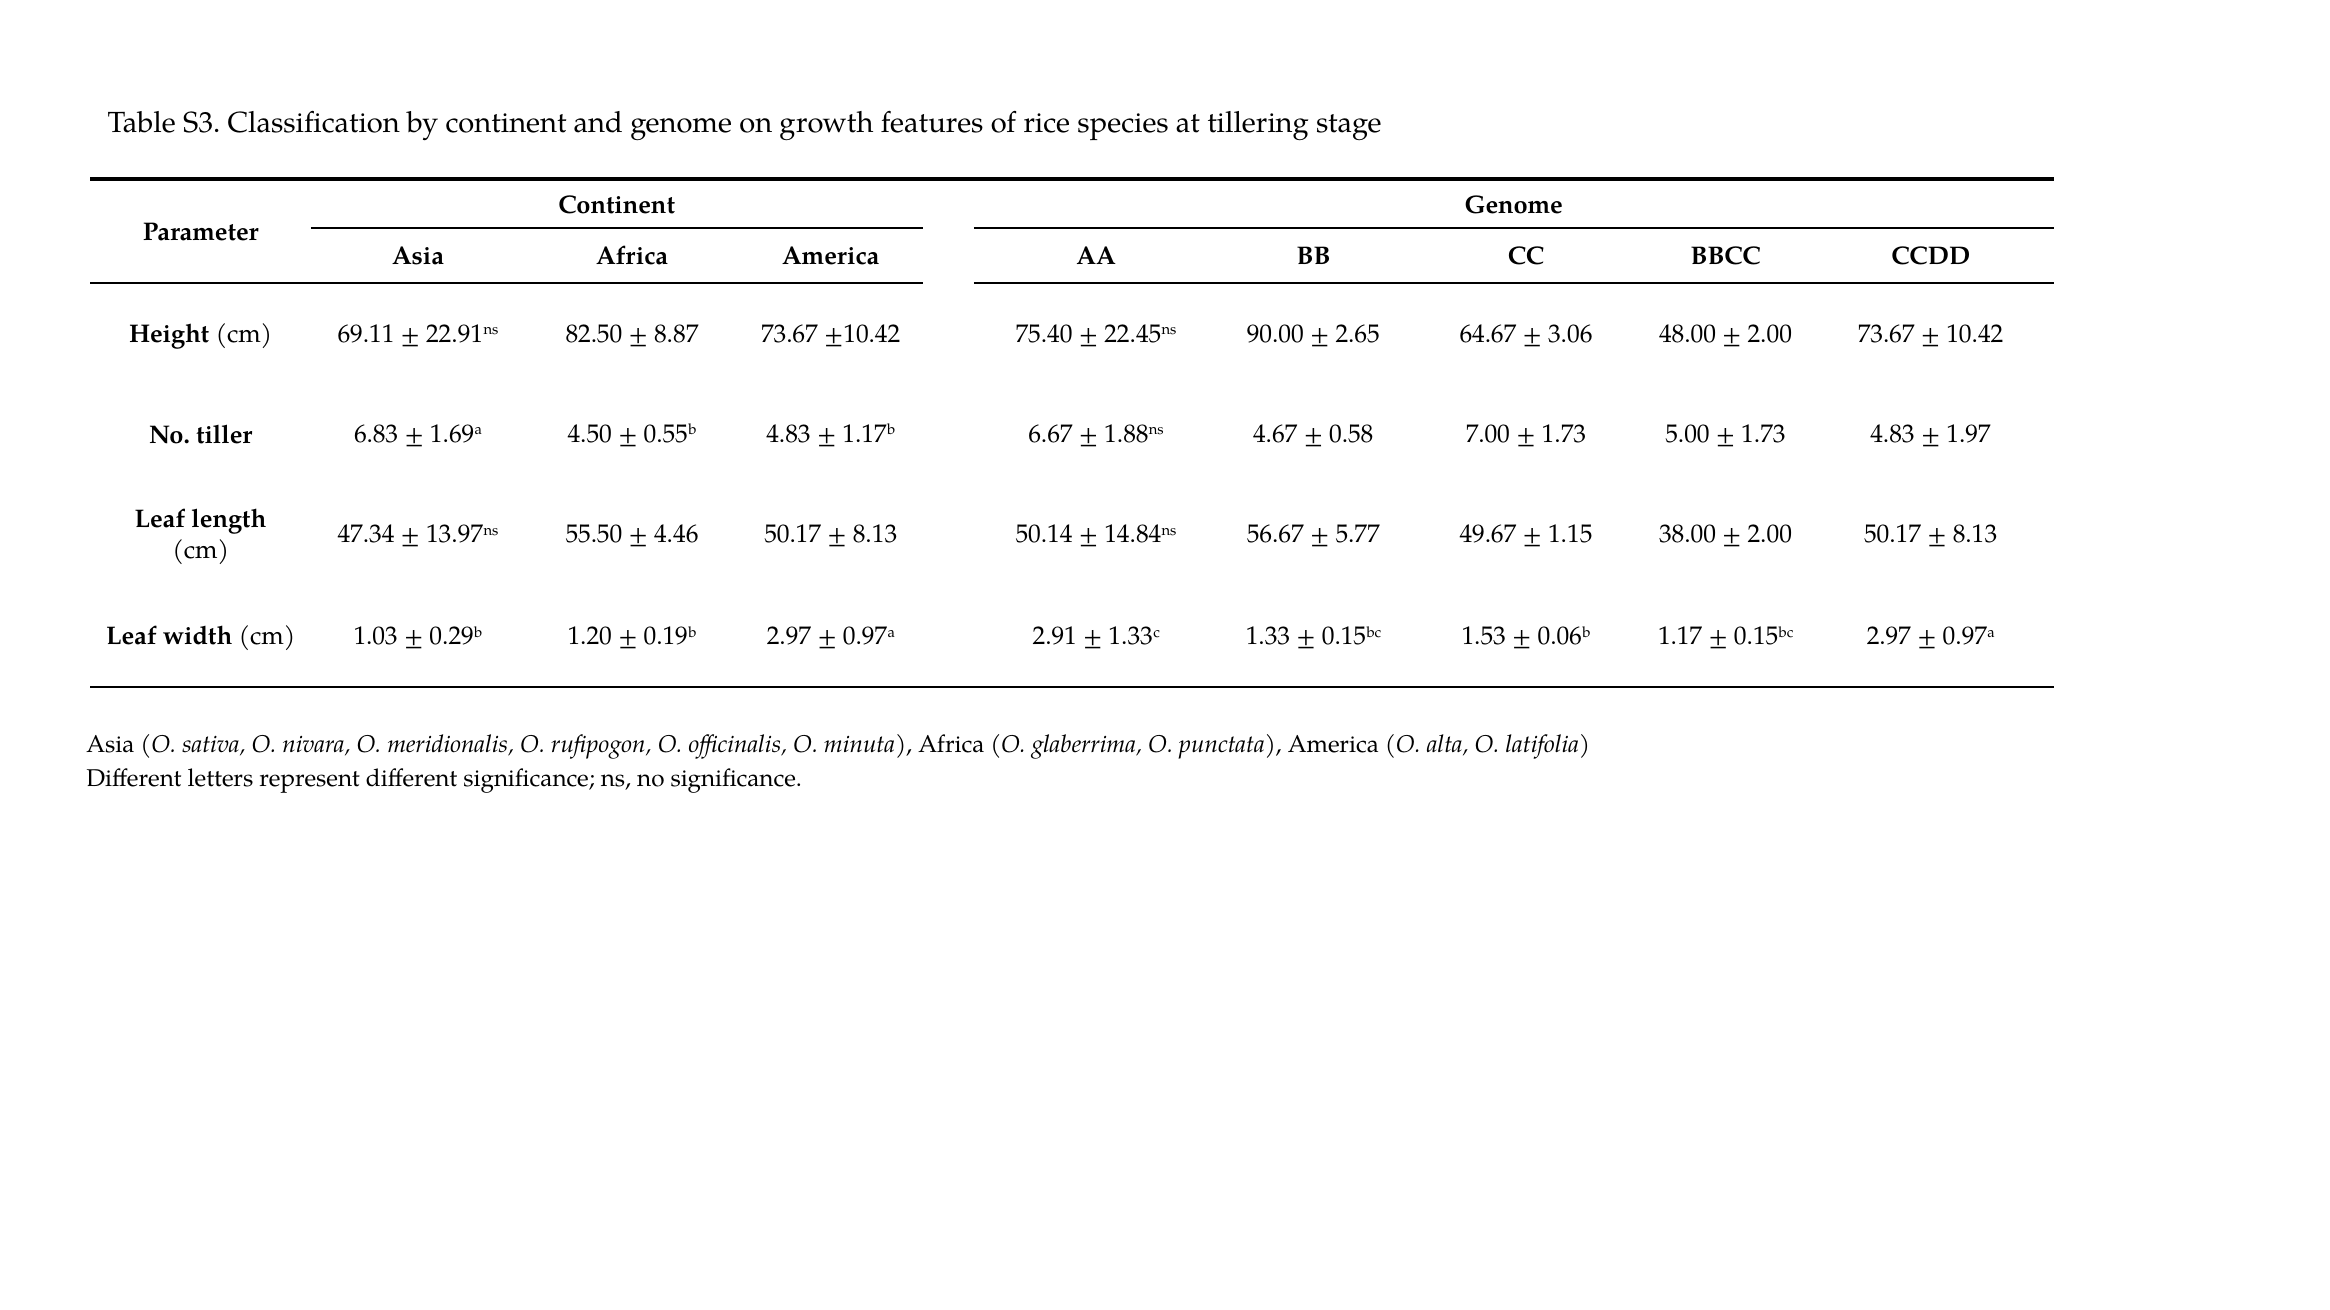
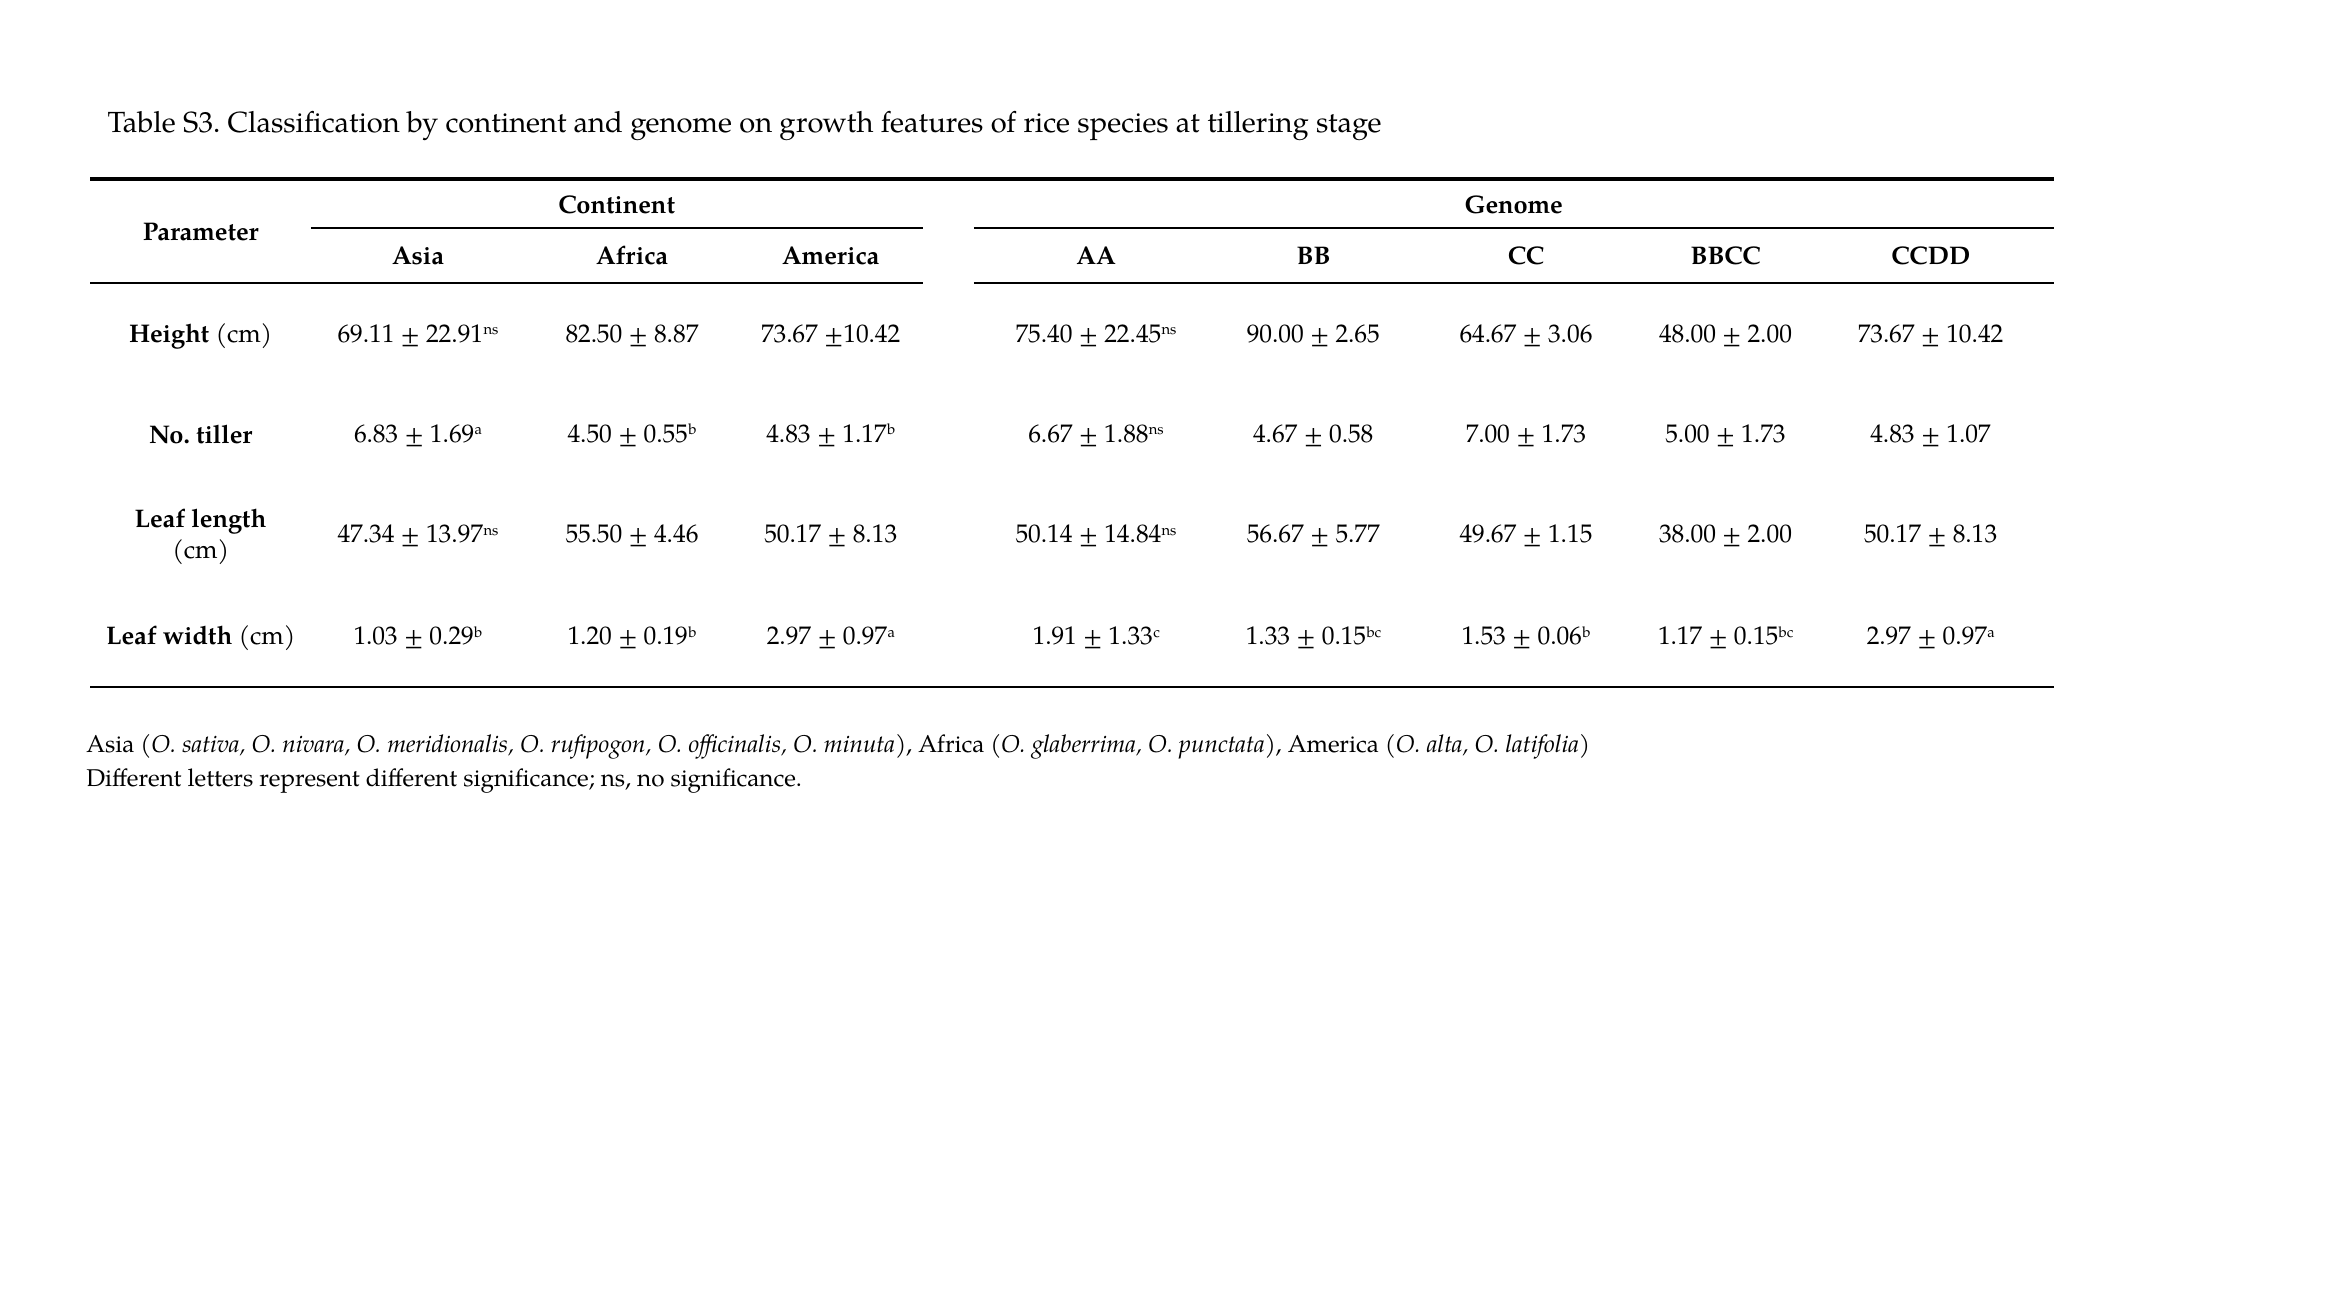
1.97: 1.97 -> 1.07
2.91: 2.91 -> 1.91
